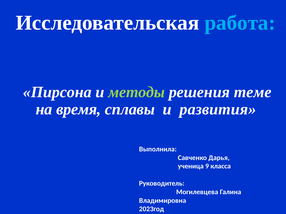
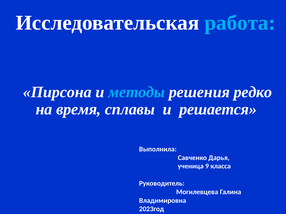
методы colour: light green -> light blue
теме: теме -> редко
развития: развития -> решается
